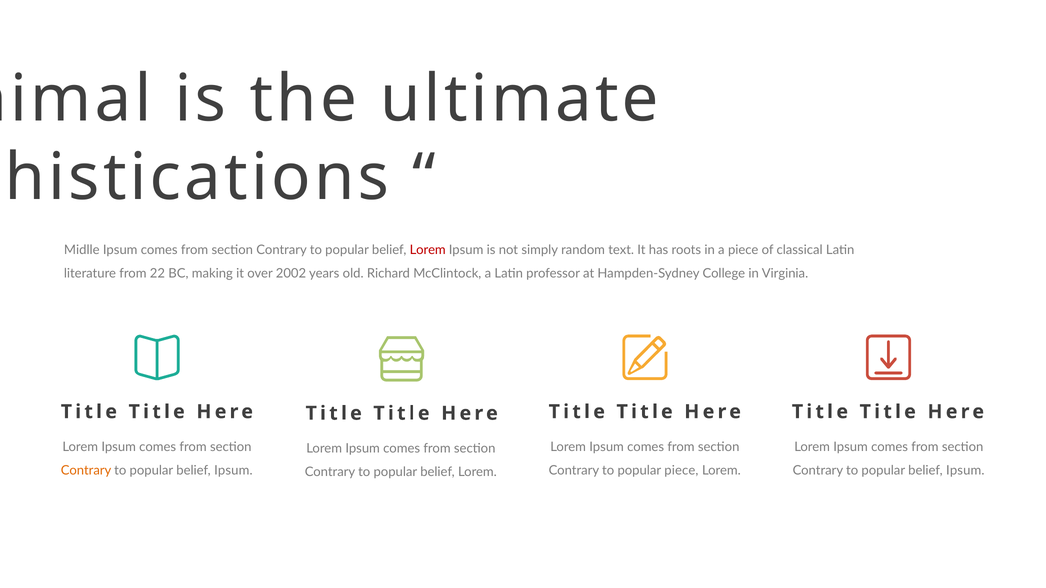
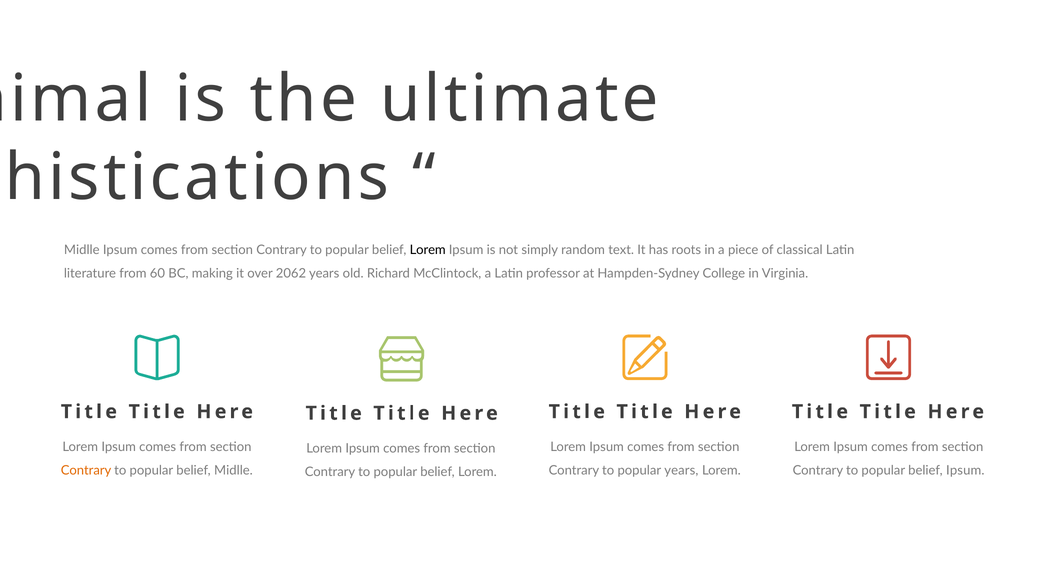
Lorem at (428, 250) colour: red -> black
22: 22 -> 60
2002: 2002 -> 2062
Ipsum at (233, 471): Ipsum -> Midlle
popular piece: piece -> years
